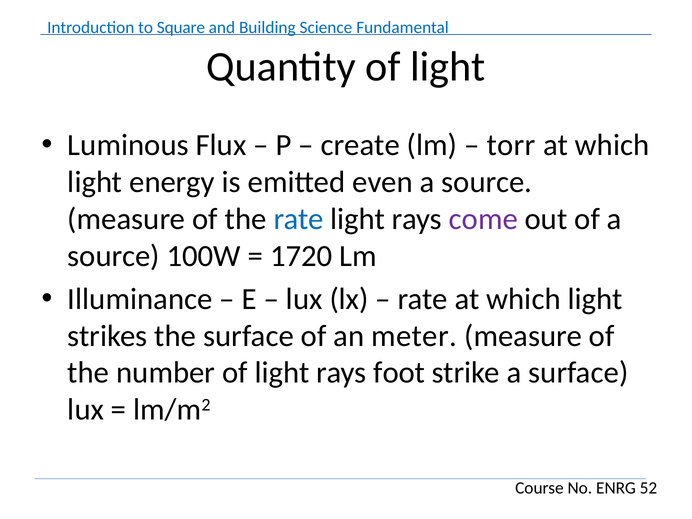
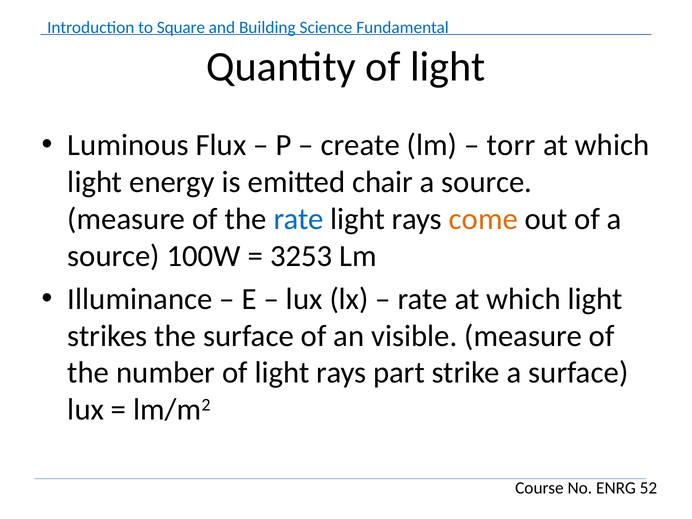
even: even -> chair
come colour: purple -> orange
1720: 1720 -> 3253
meter: meter -> visible
foot: foot -> part
